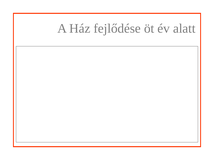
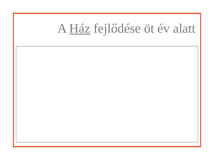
Ház underline: none -> present
